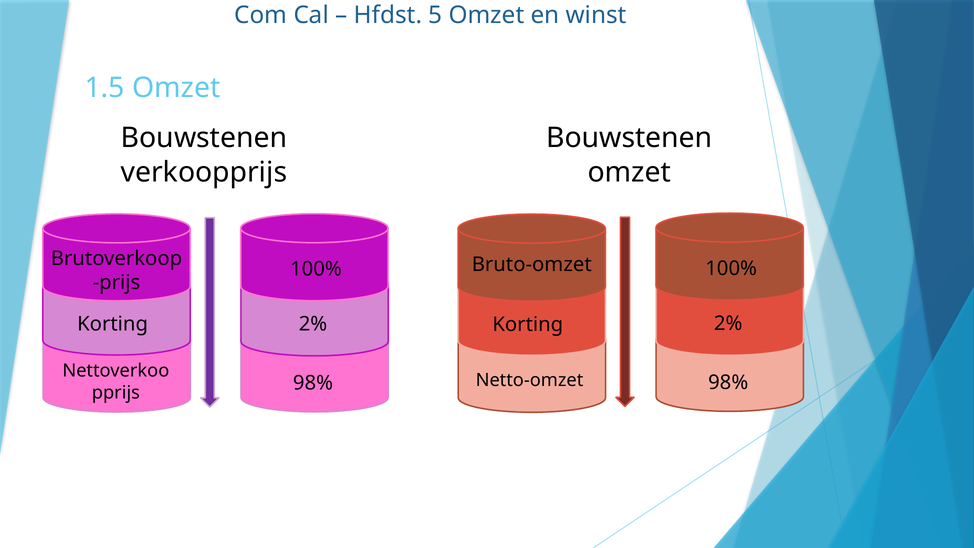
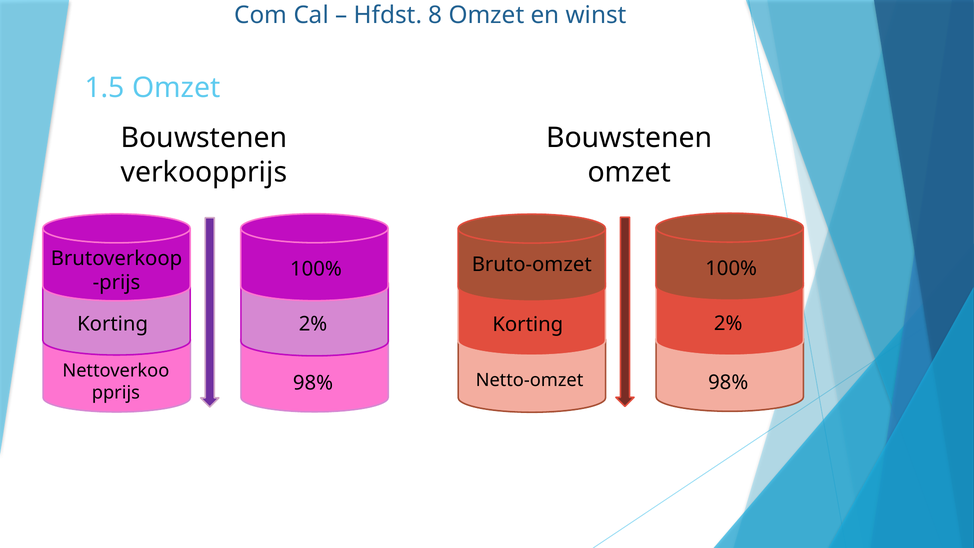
5: 5 -> 8
